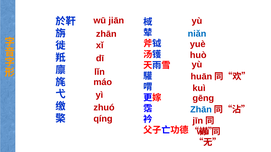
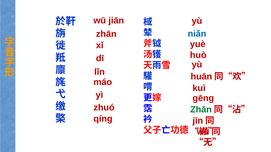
Zhān at (201, 110) colour: blue -> green
